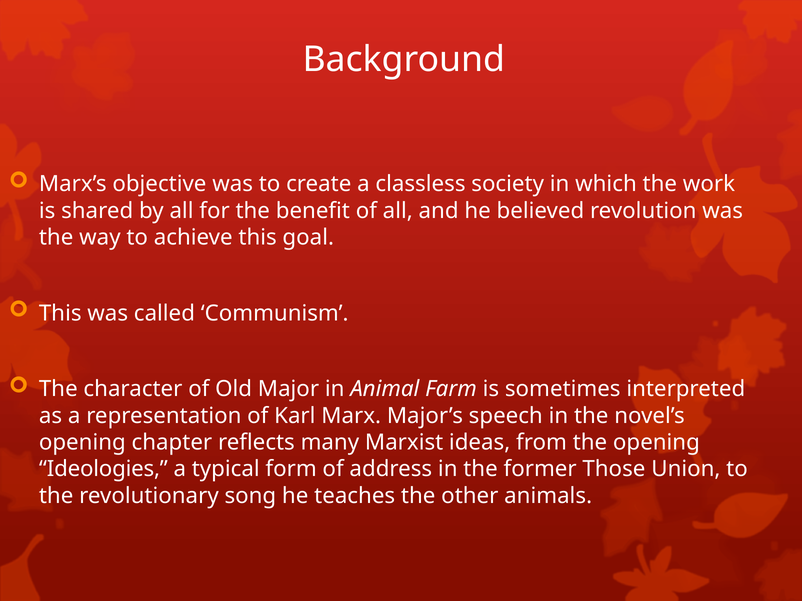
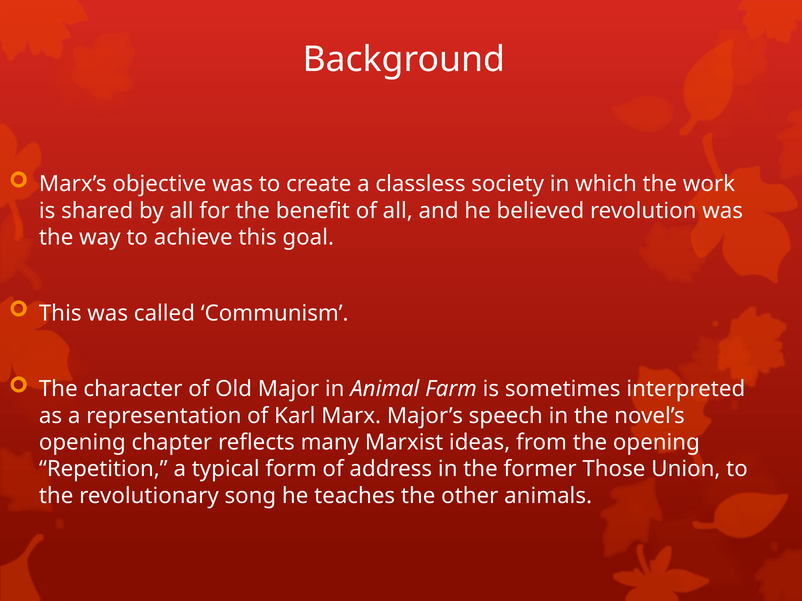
Ideologies: Ideologies -> Repetition
